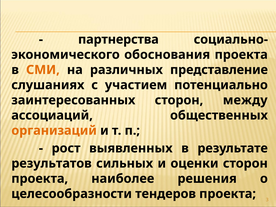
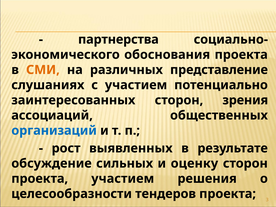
между: между -> зрения
организаций colour: orange -> blue
результатов: результатов -> обсуждение
оценки: оценки -> оценку
проекта наиболее: наиболее -> участием
